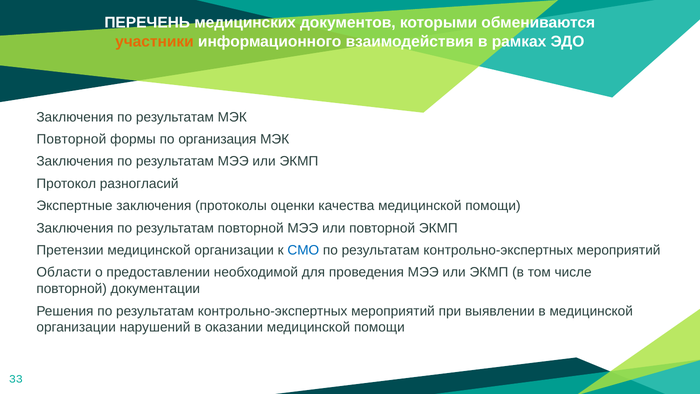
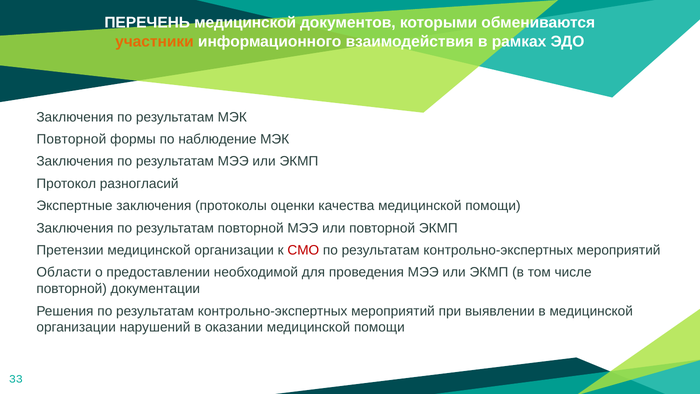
ПЕРЕЧЕНЬ медицинских: медицинских -> медицинской
организация: организация -> наблюдение
СМО colour: blue -> red
